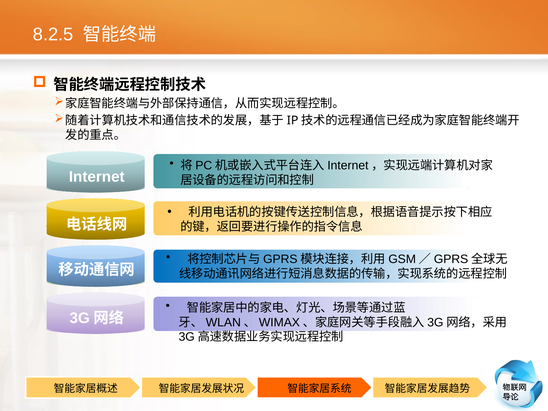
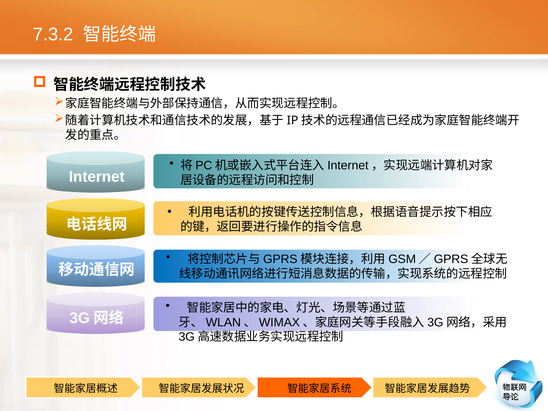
8.2.5: 8.2.5 -> 7.3.2
